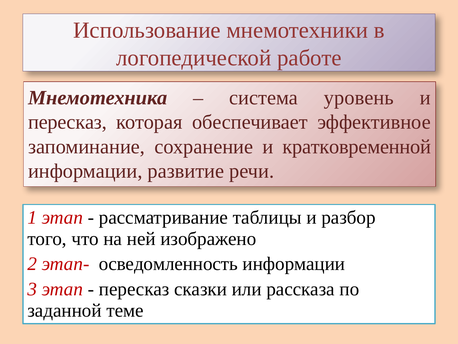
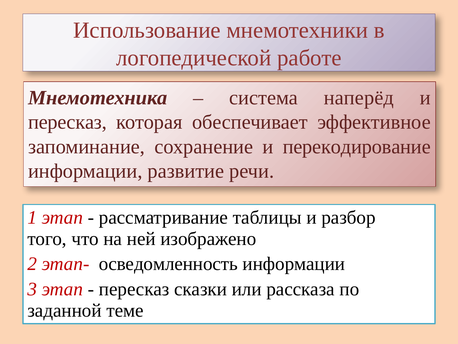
уровень: уровень -> наперёд
кратковременной: кратковременной -> перекодирование
